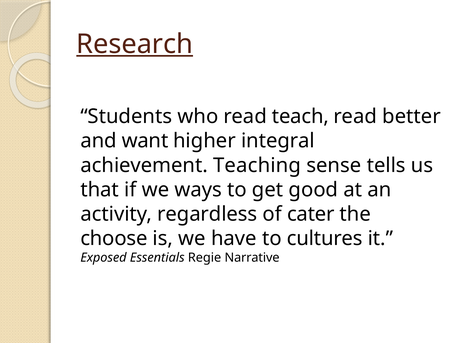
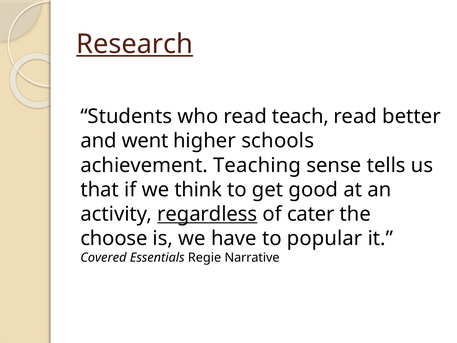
want: want -> went
integral: integral -> schools
ways: ways -> think
regardless underline: none -> present
cultures: cultures -> popular
Exposed: Exposed -> Covered
